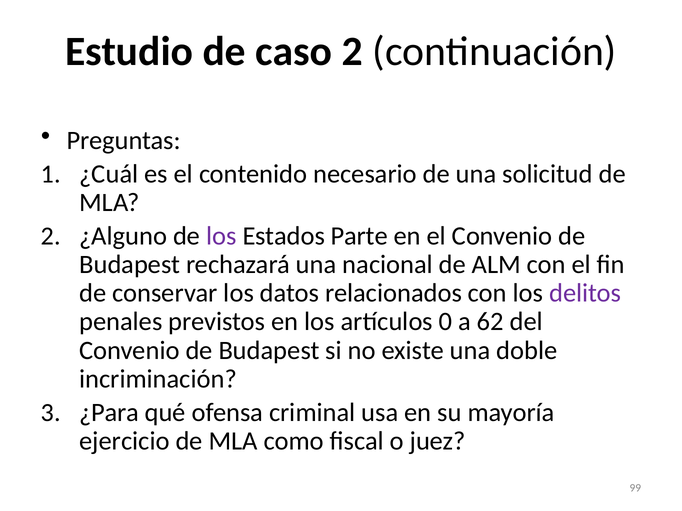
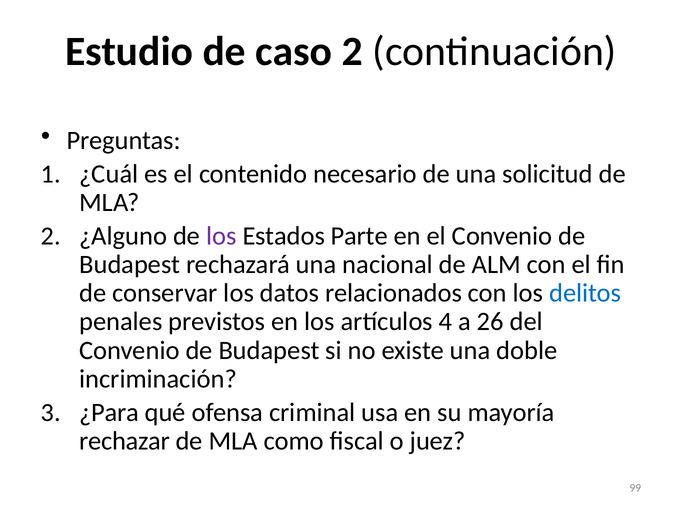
delitos colour: purple -> blue
0: 0 -> 4
62: 62 -> 26
ejercicio: ejercicio -> rechazar
